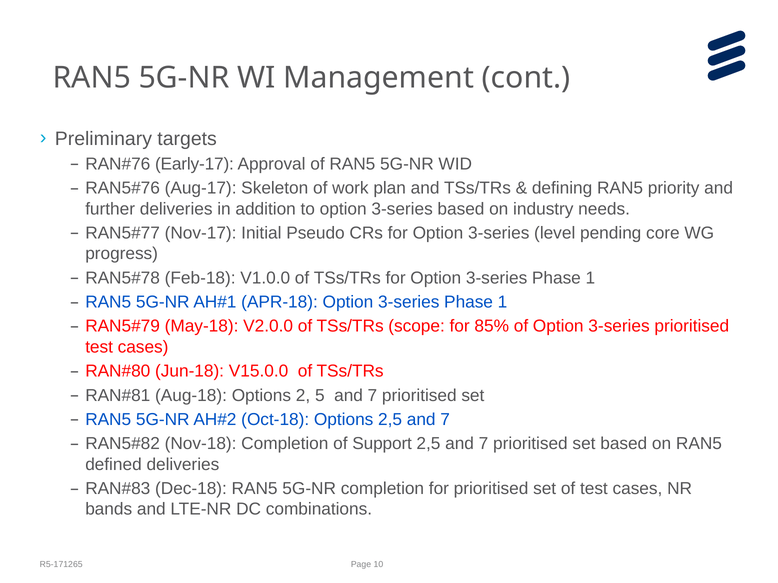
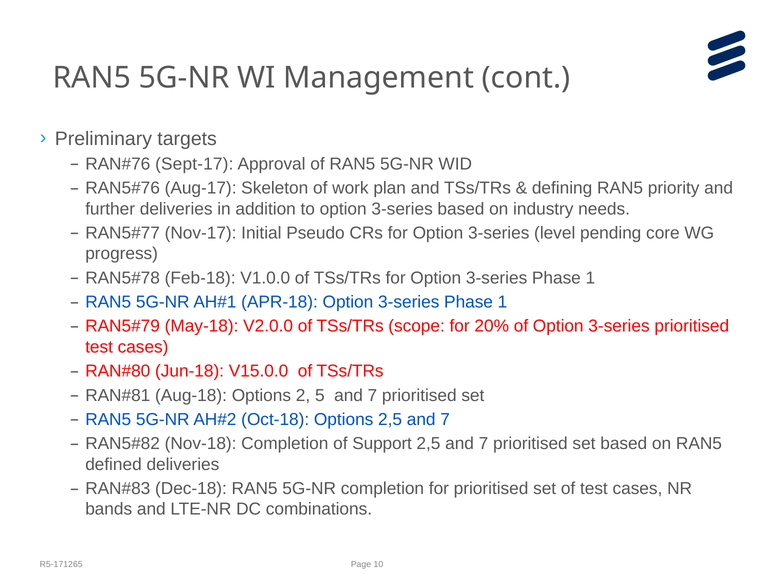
Early-17: Early-17 -> Sept-17
85%: 85% -> 20%
